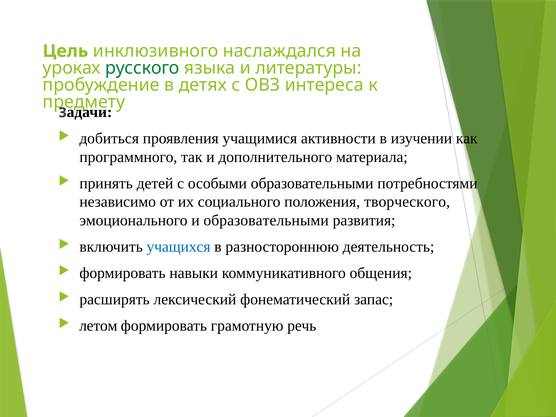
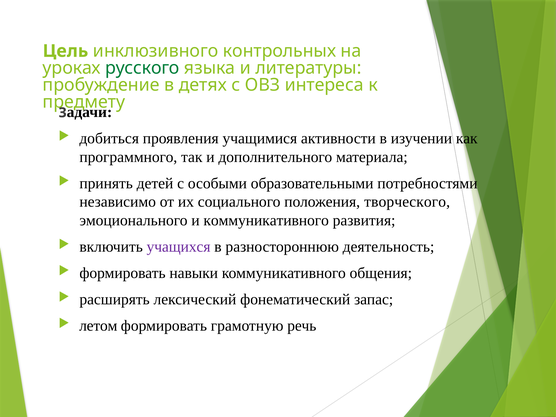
наслаждался: наслаждался -> контрольных
и образовательными: образовательными -> коммуникативного
учащихся colour: blue -> purple
